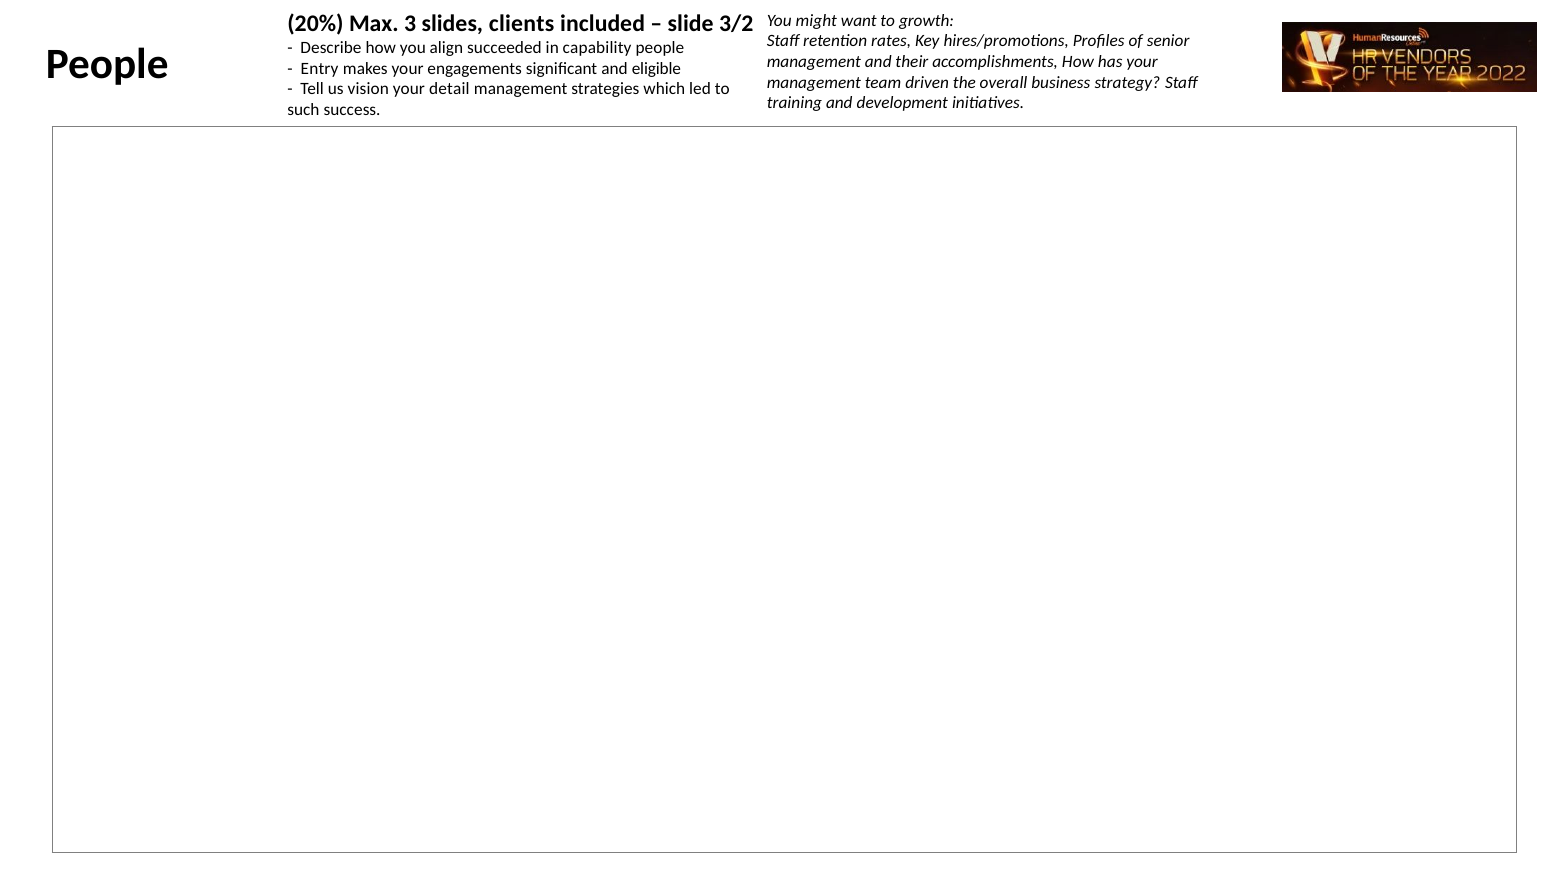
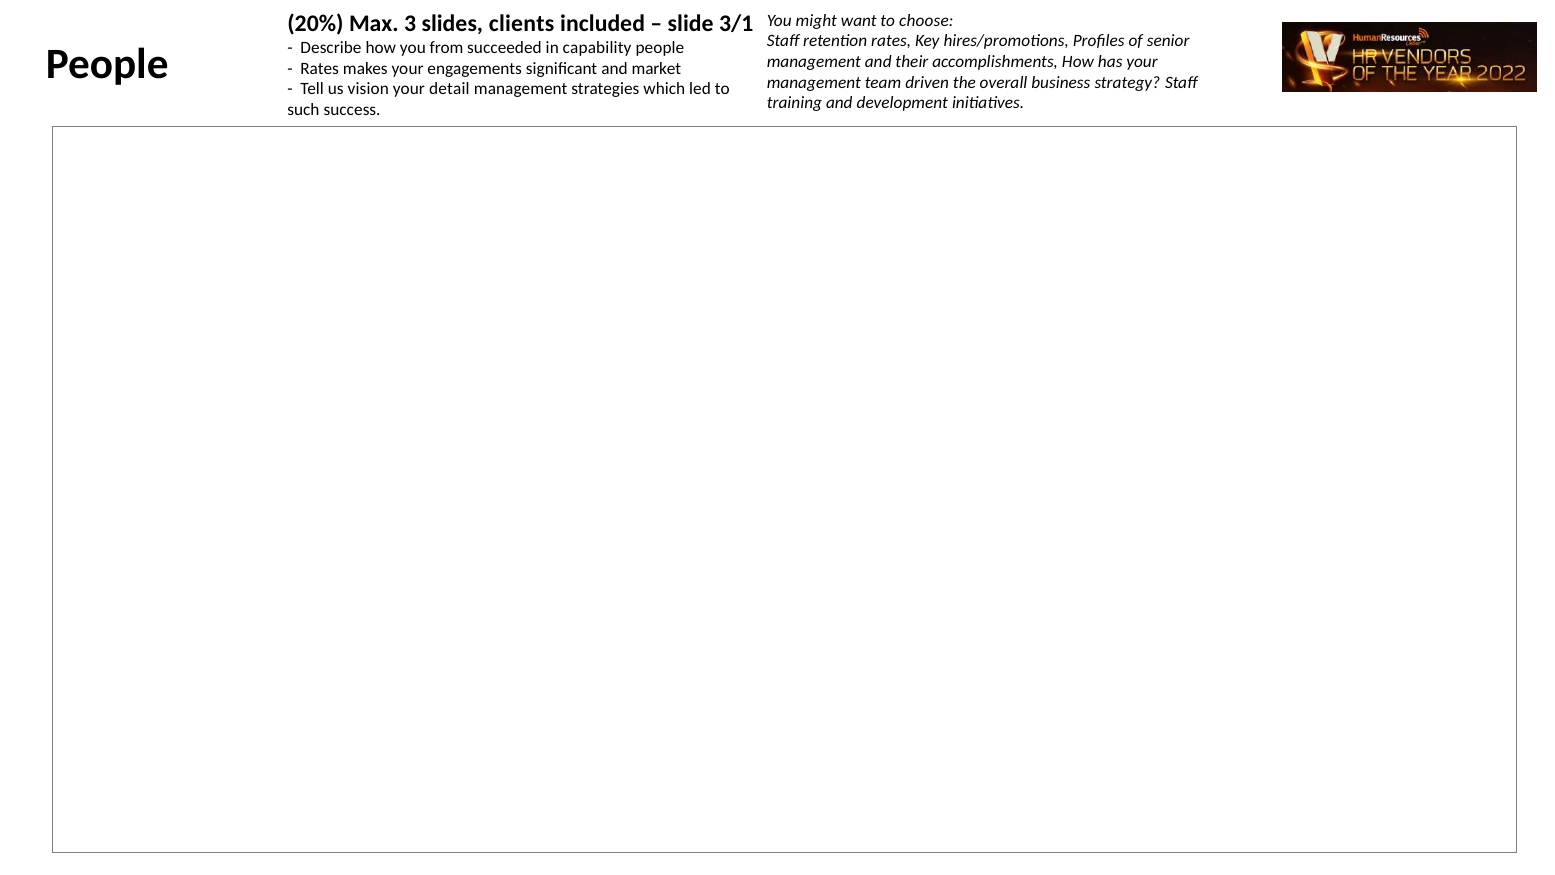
growth: growth -> choose
3/2: 3/2 -> 3/1
align: align -> from
Entry at (320, 68): Entry -> Rates
eligible: eligible -> market
